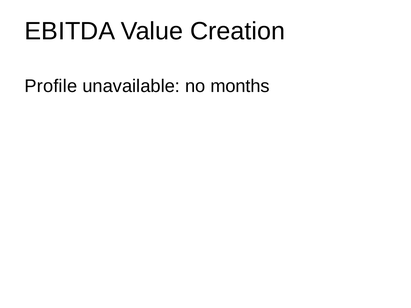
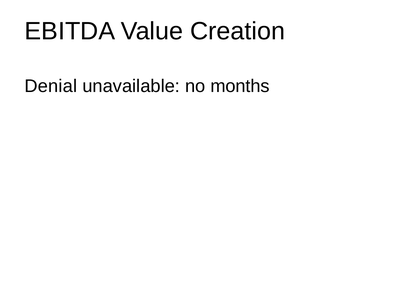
Profile: Profile -> Denial
